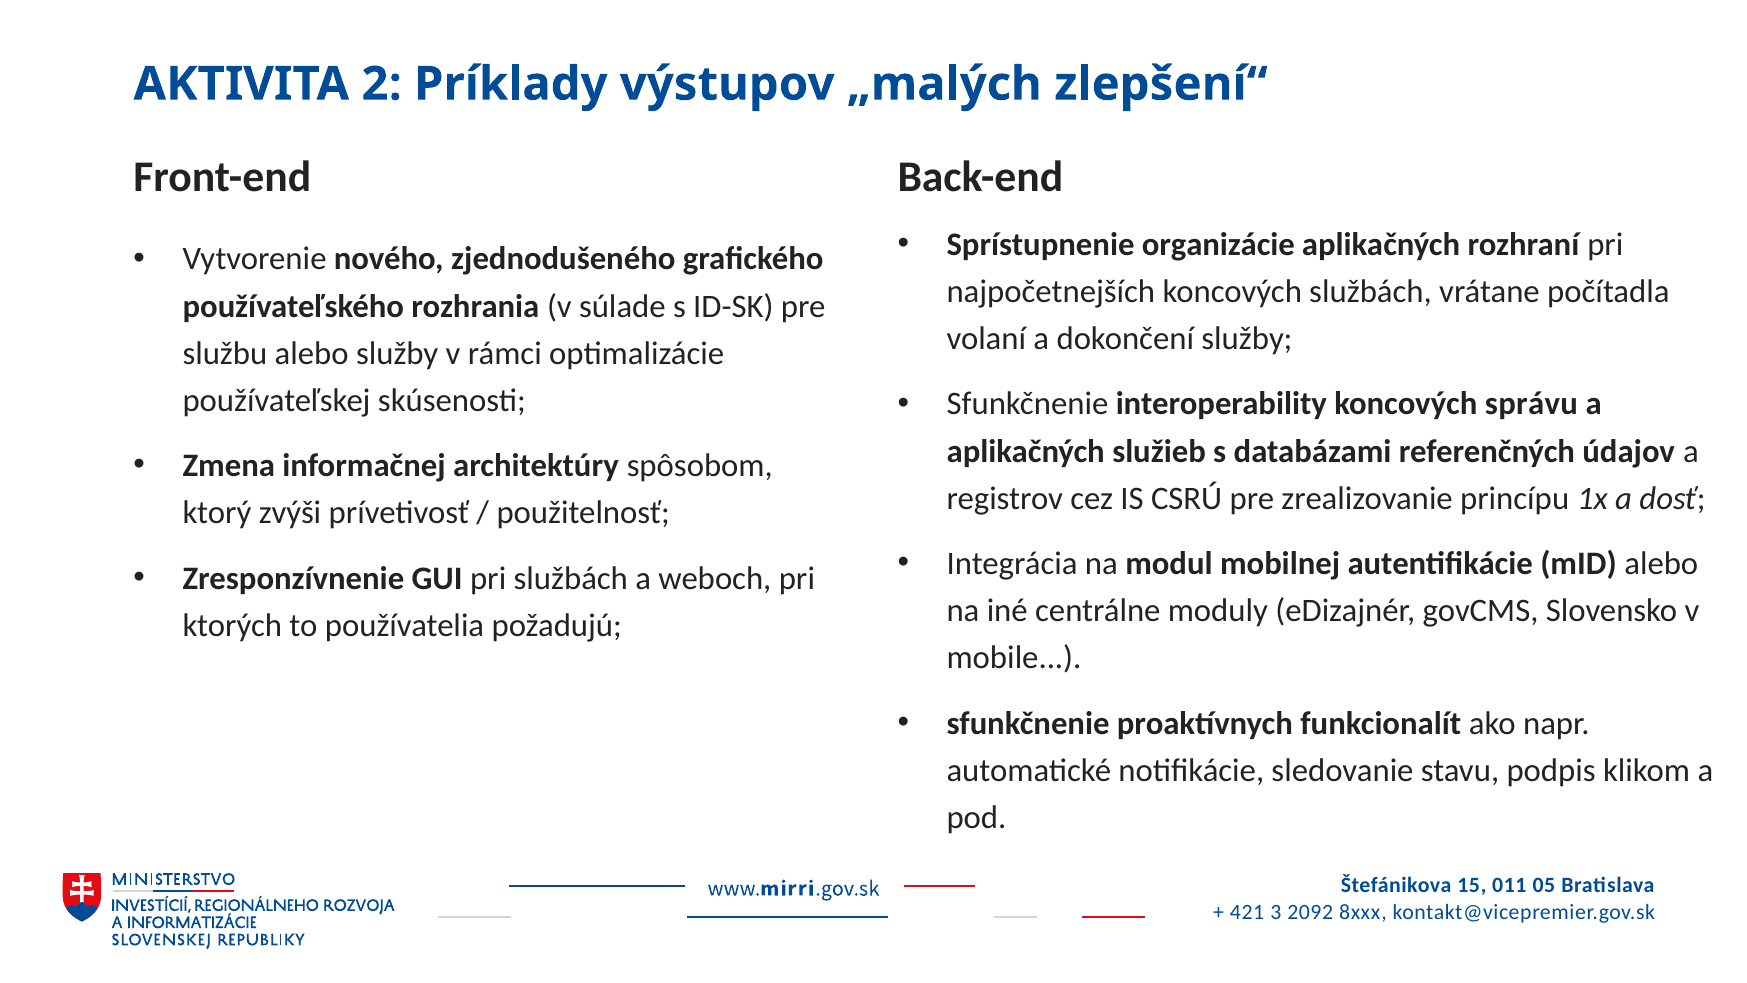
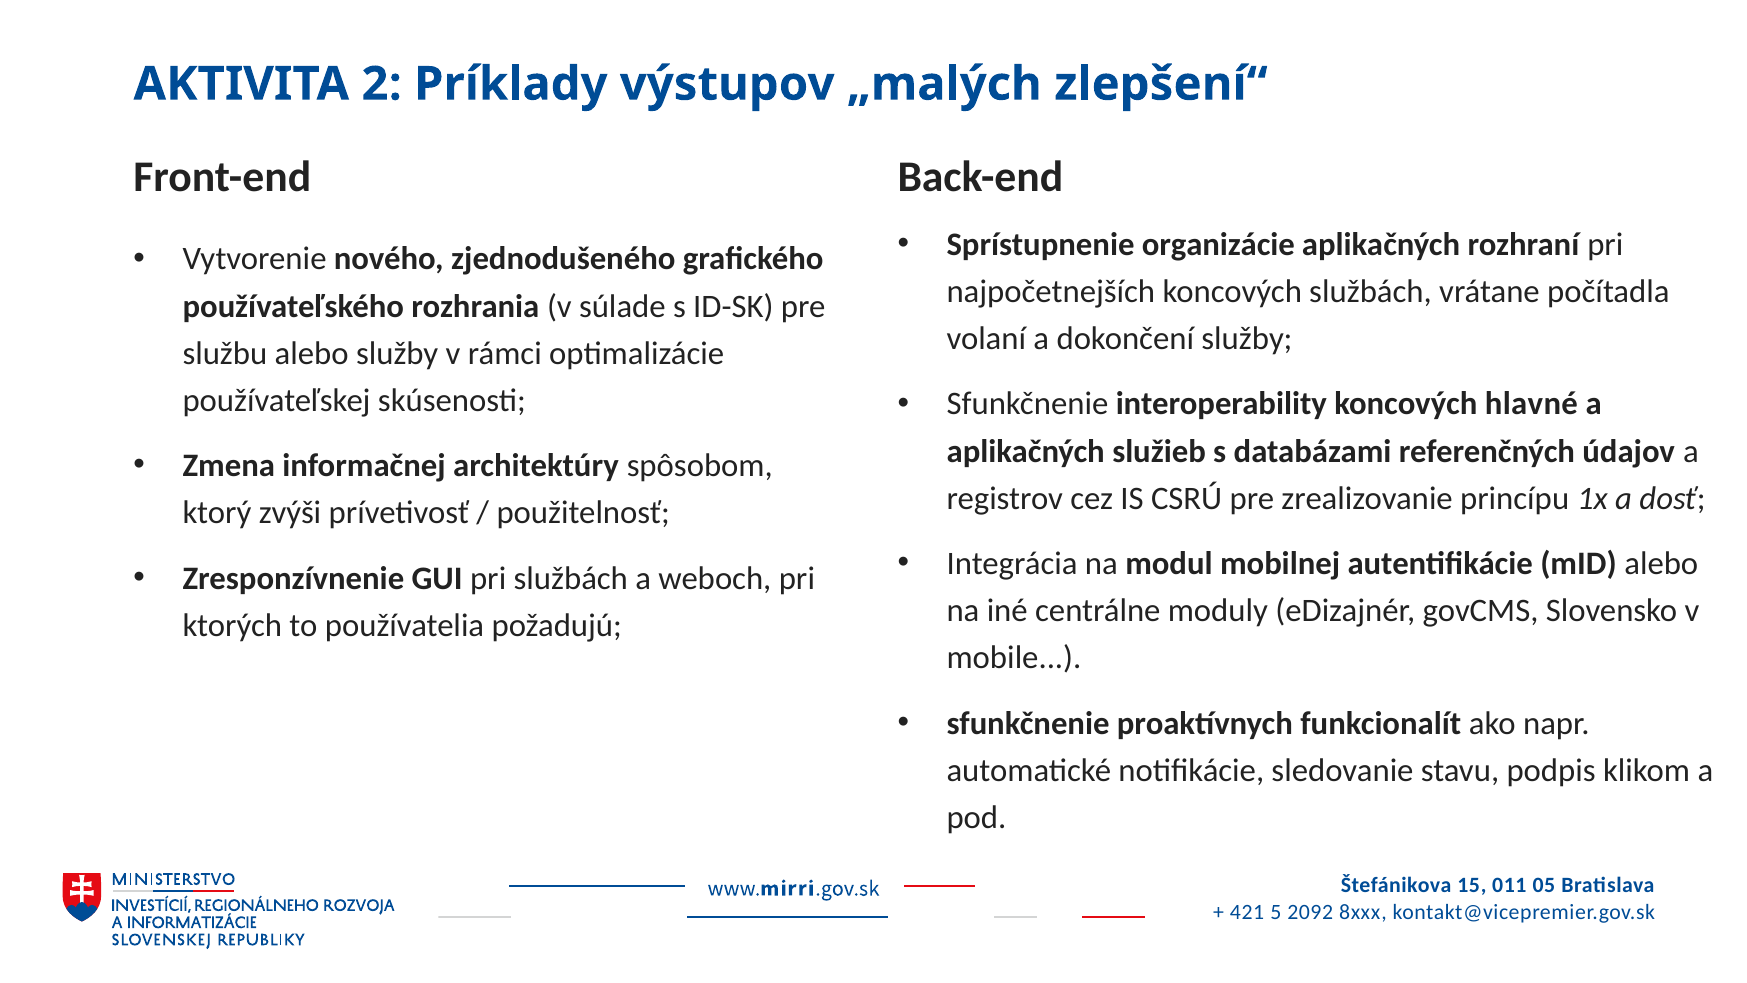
správu: správu -> hlavné
3: 3 -> 5
